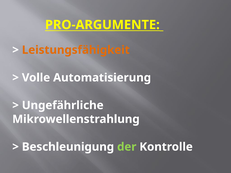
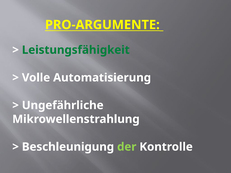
Leistungsfähigkeit colour: orange -> green
